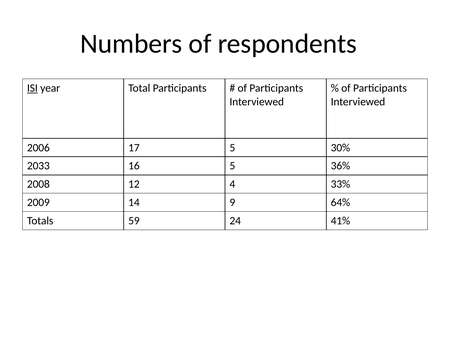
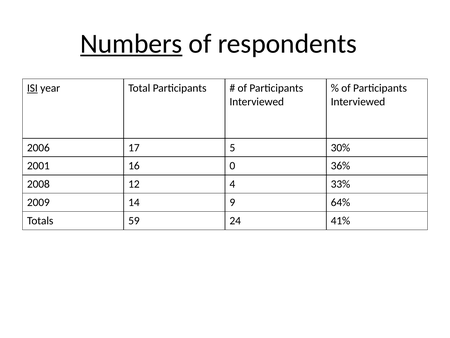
Numbers underline: none -> present
2033: 2033 -> 2001
16 5: 5 -> 0
